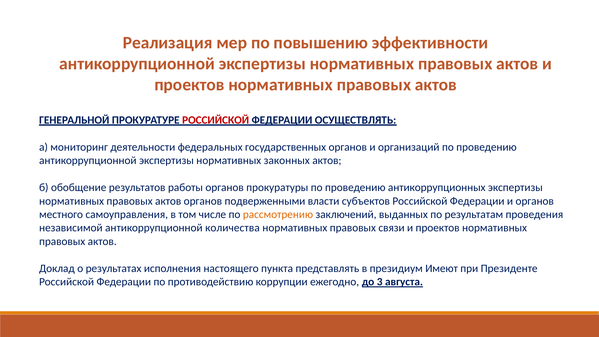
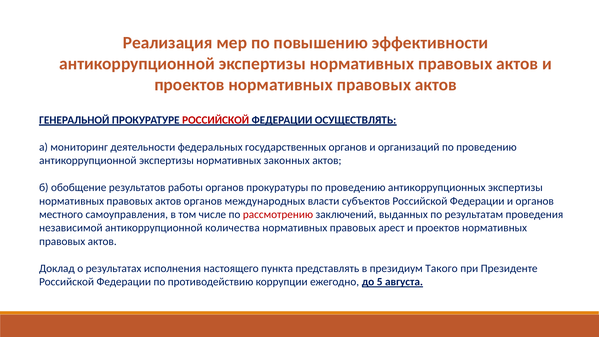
подверженными: подверженными -> международных
рассмотрению colour: orange -> red
связи: связи -> арест
Имеют: Имеют -> Такого
3: 3 -> 5
